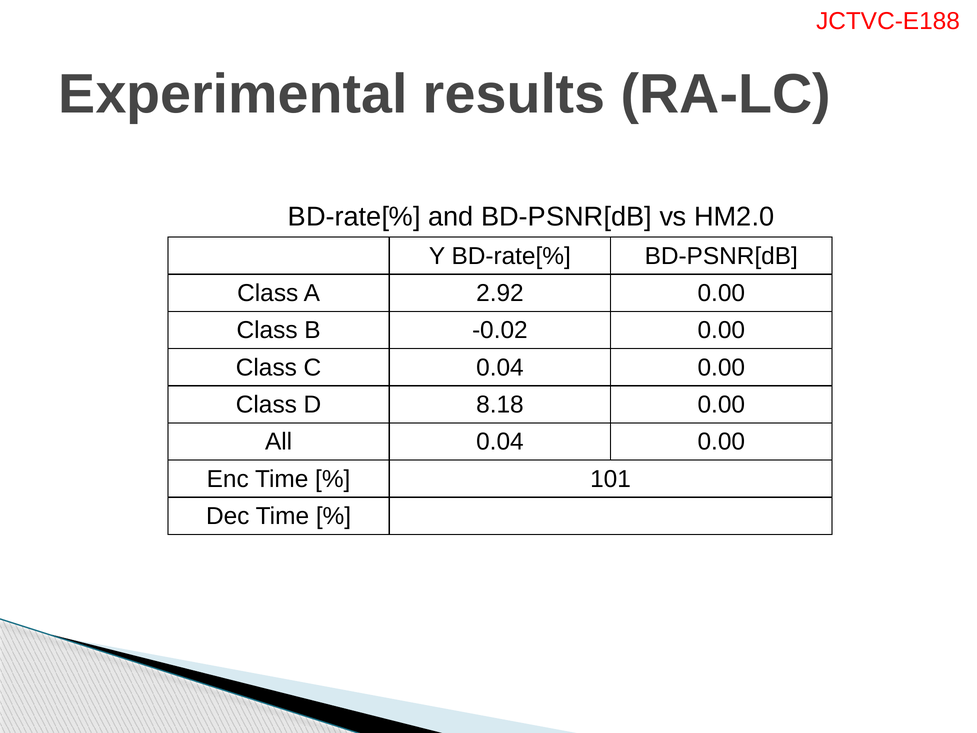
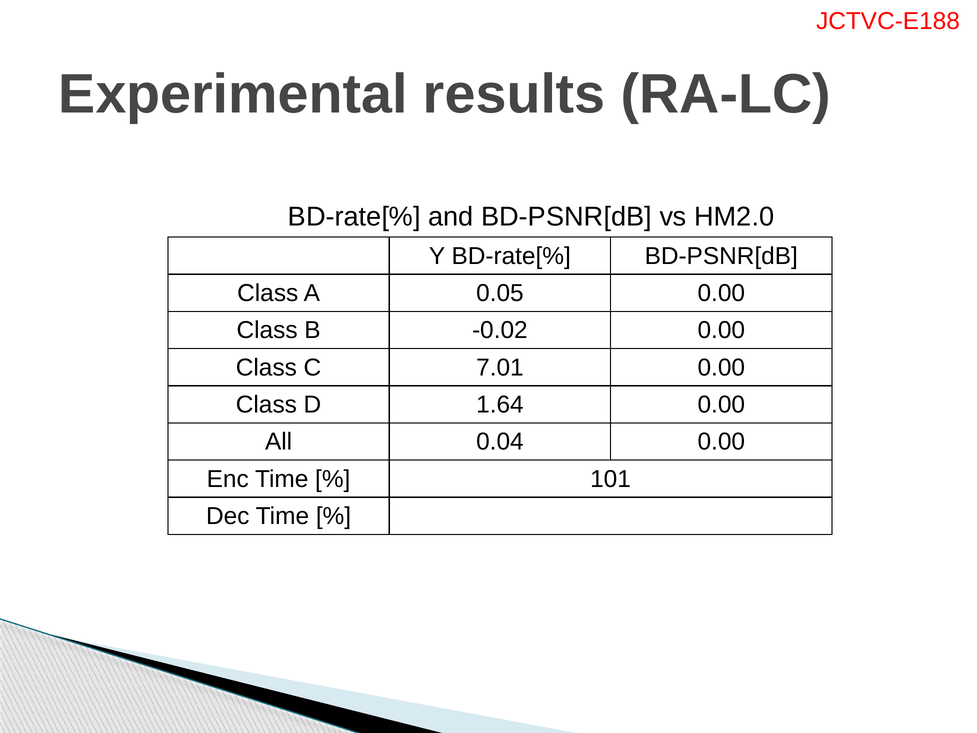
2.92: 2.92 -> 0.05
C 0.04: 0.04 -> 7.01
8.18: 8.18 -> 1.64
